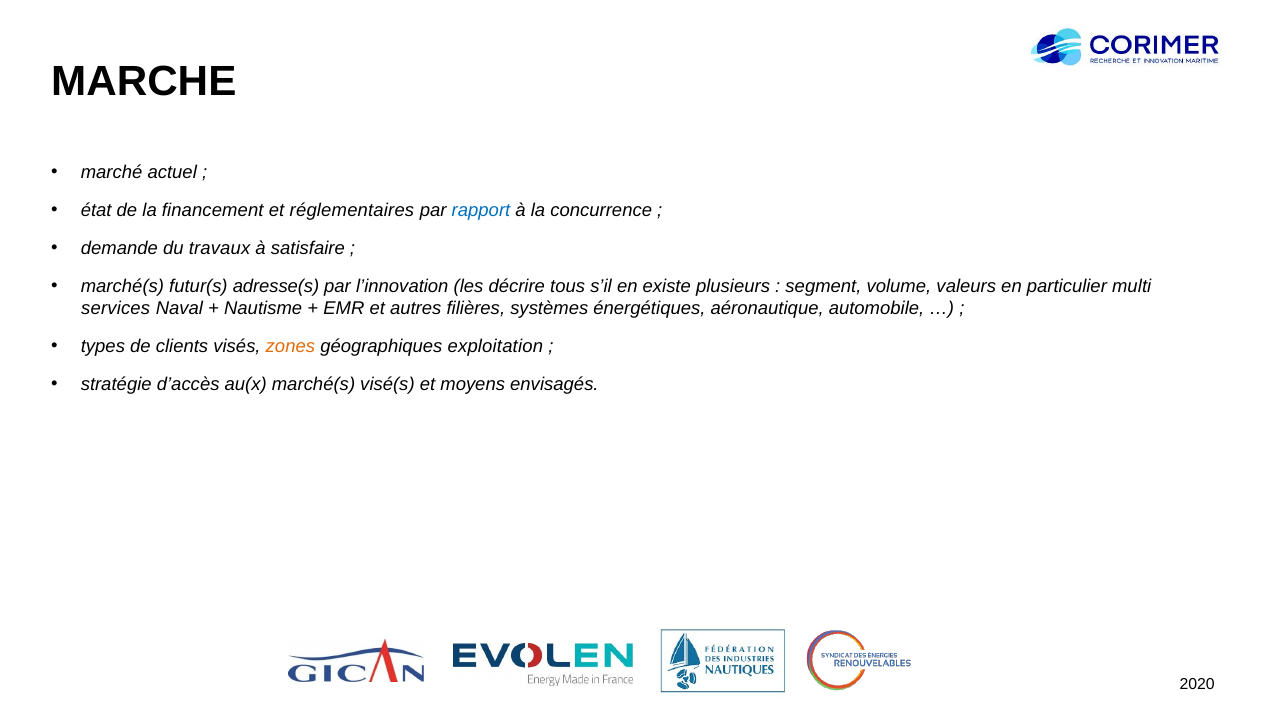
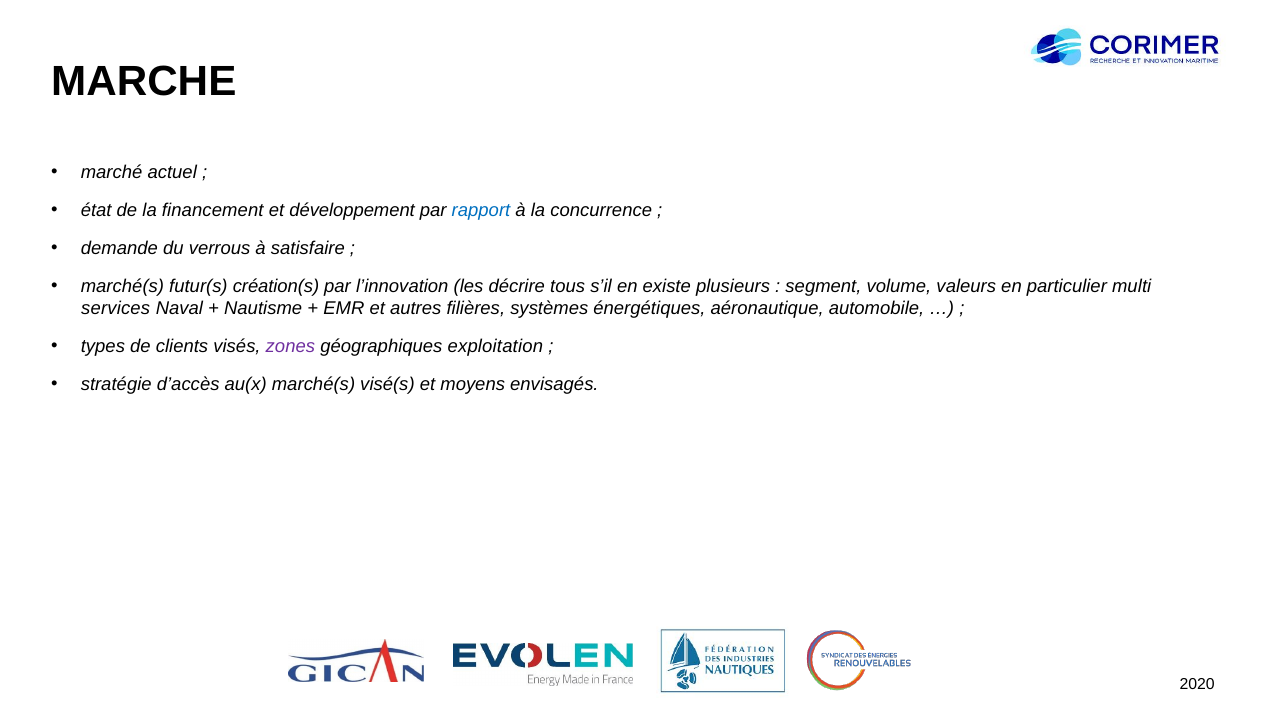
réglementaires: réglementaires -> développement
travaux: travaux -> verrous
adresse(s: adresse(s -> création(s
zones colour: orange -> purple
